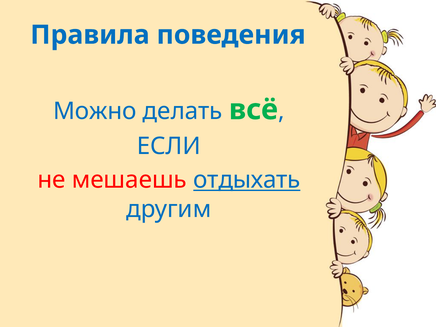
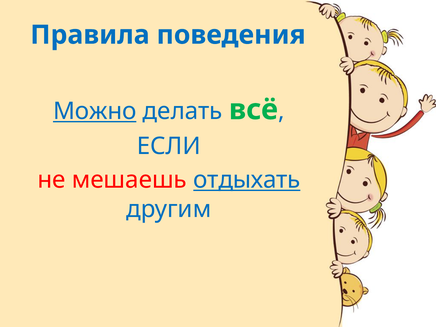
Можно underline: none -> present
